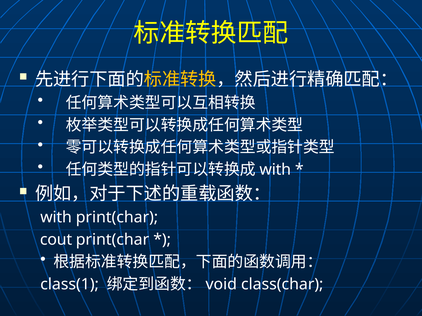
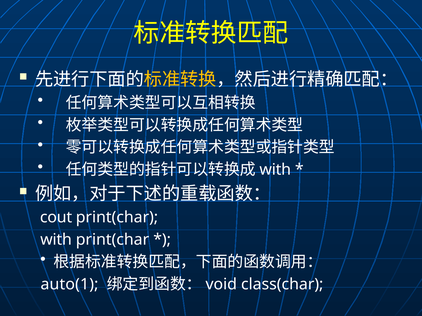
with at (56, 218): with -> cout
cout at (56, 240): cout -> with
class(1: class(1 -> auto(1
